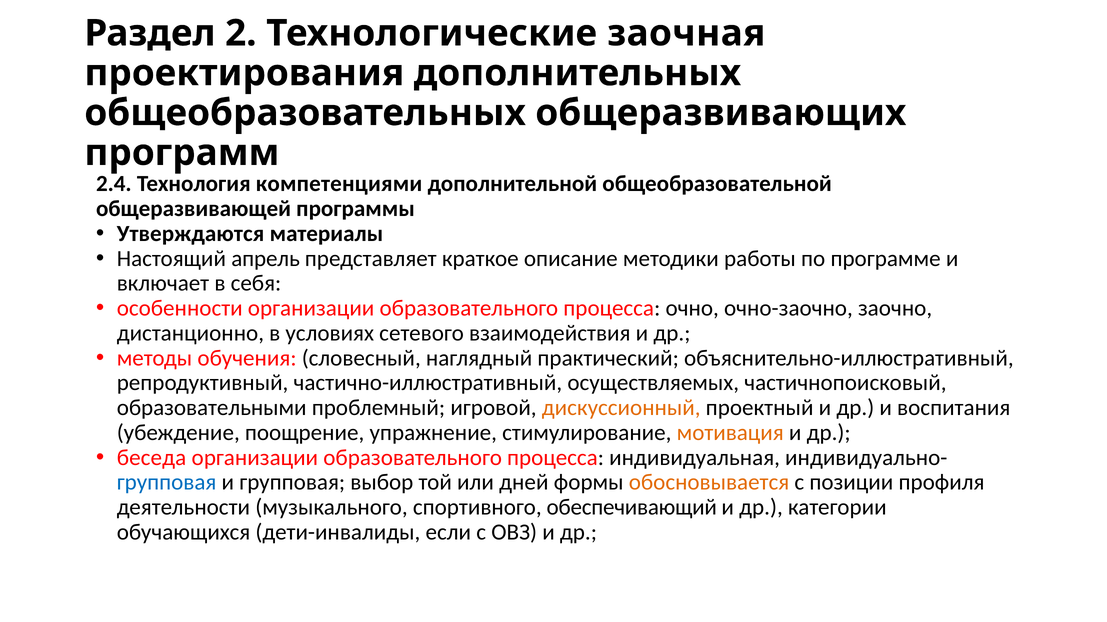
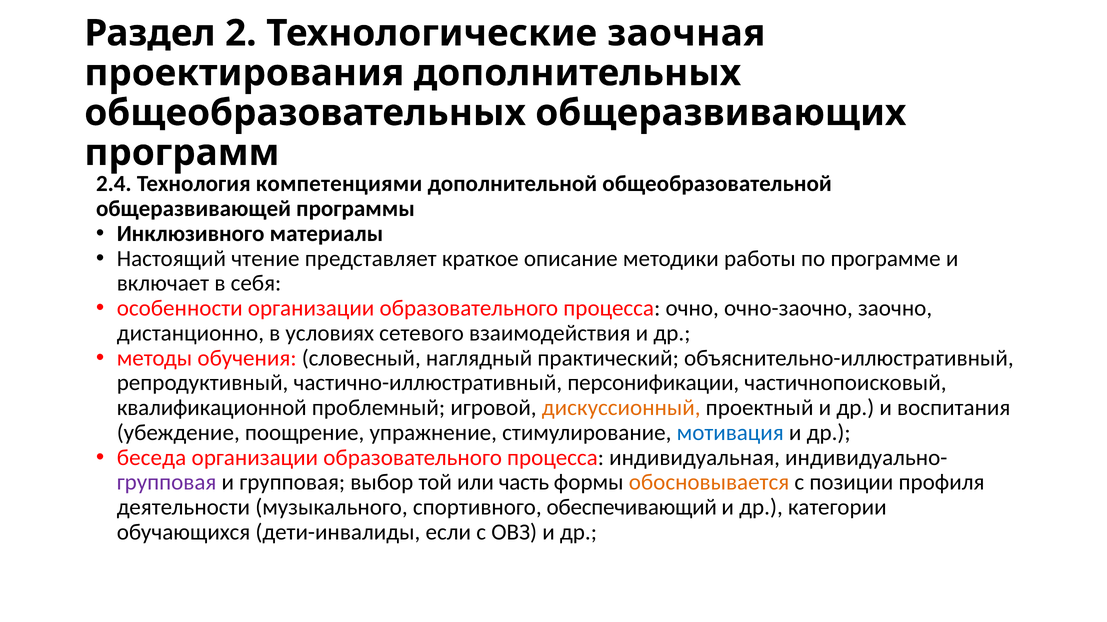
Утверждаются: Утверждаются -> Инклюзивного
апрель: апрель -> чтение
осуществляемых: осуществляемых -> персонификации
образовательными: образовательными -> квалификационной
мотивация colour: orange -> blue
групповая at (167, 483) colour: blue -> purple
дней: дней -> часть
